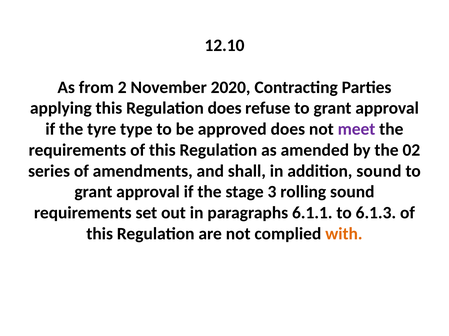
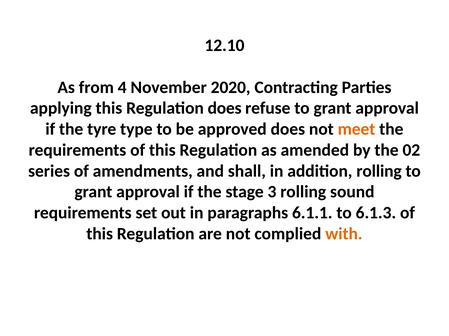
2: 2 -> 4
meet colour: purple -> orange
addition sound: sound -> rolling
